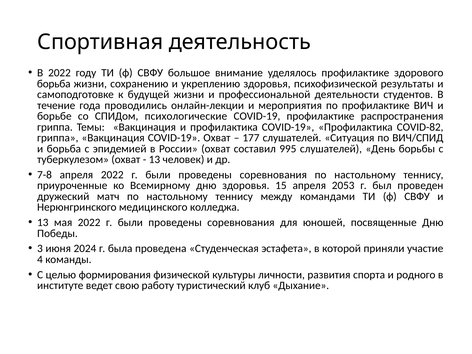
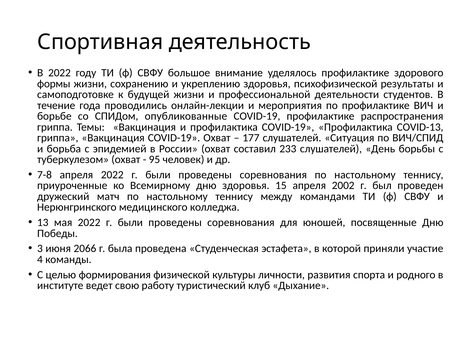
борьба at (54, 84): борьба -> формы
психологические: психологические -> опубликованные
COVID-82: COVID-82 -> COVID-13
995: 995 -> 233
13 at (154, 160): 13 -> 95
2053: 2053 -> 2002
2024: 2024 -> 2066
